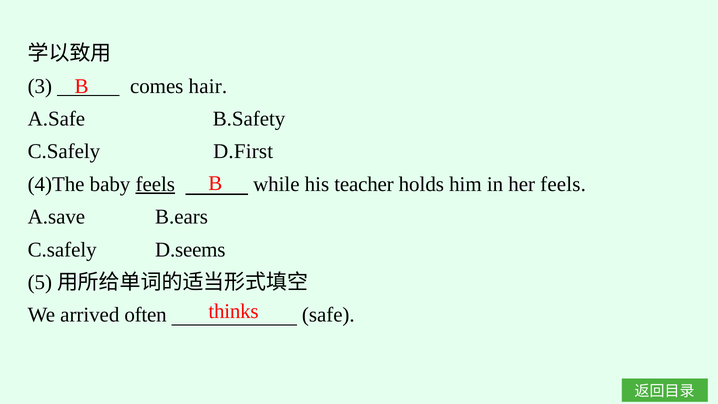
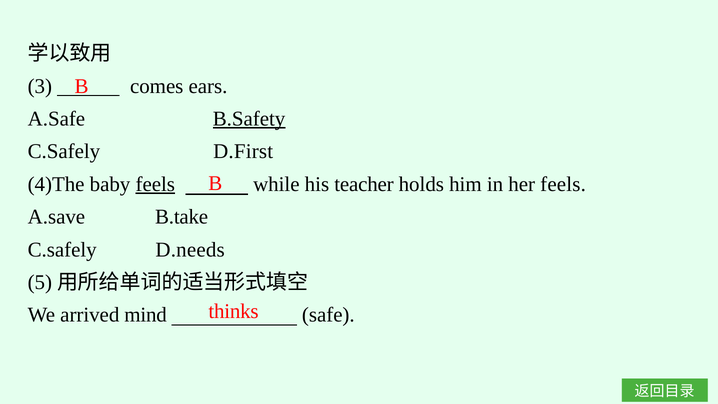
hair: hair -> ears
B.Safety underline: none -> present
B.ears: B.ears -> B.take
D.seems: D.seems -> D.needs
often: often -> mind
